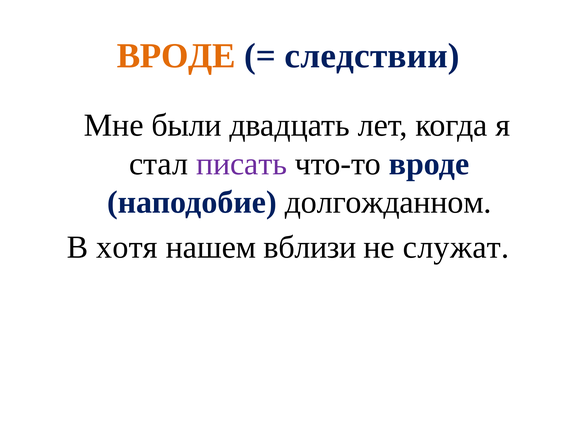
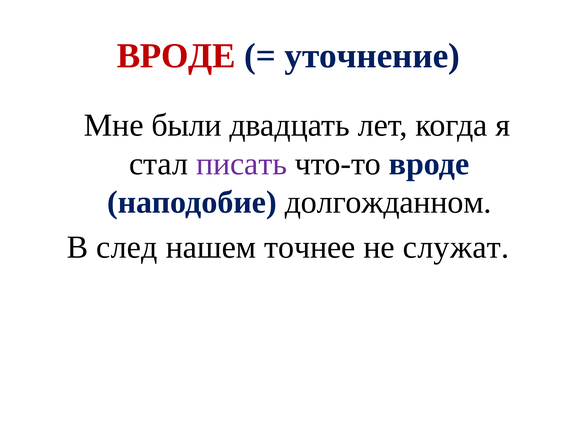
ВРОДЕ at (176, 56) colour: orange -> red
следствии: следствии -> уточнение
хотя: хотя -> след
вблизи: вблизи -> точнее
